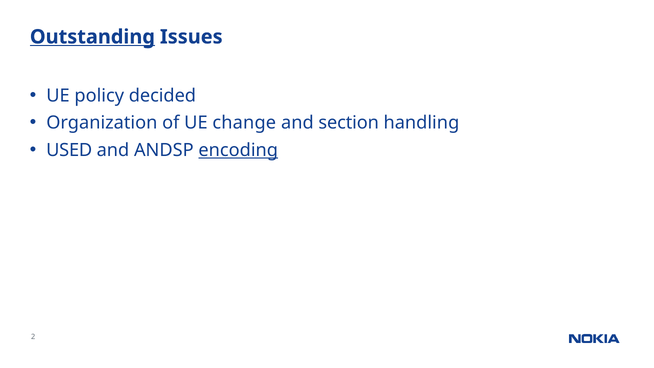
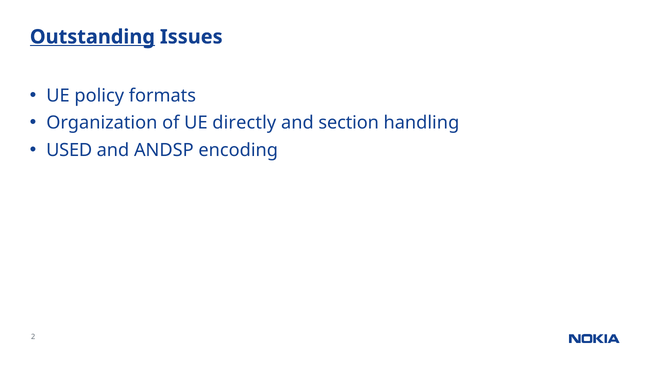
decided: decided -> formats
change: change -> directly
encoding underline: present -> none
